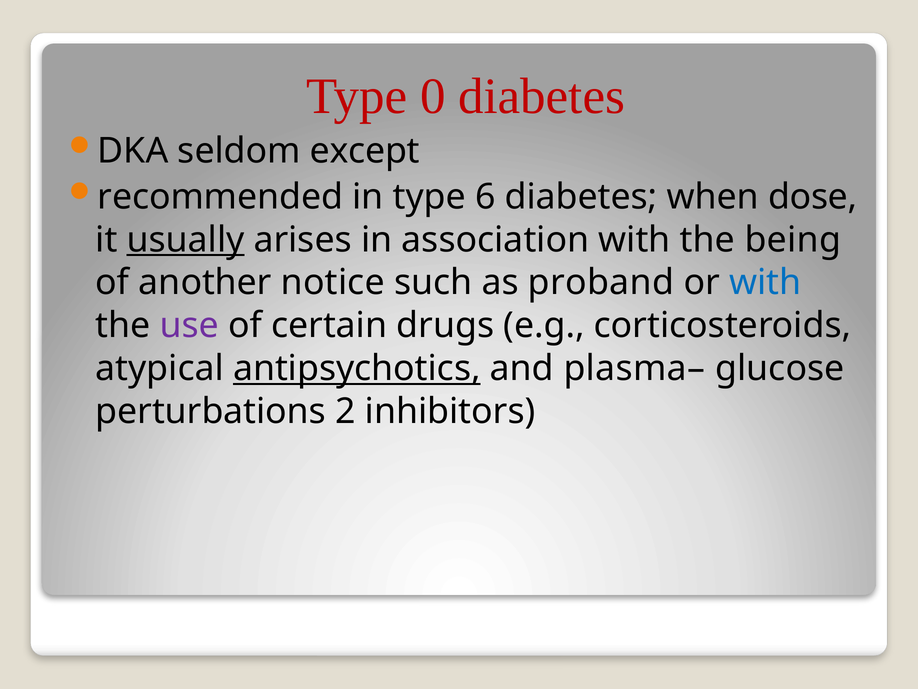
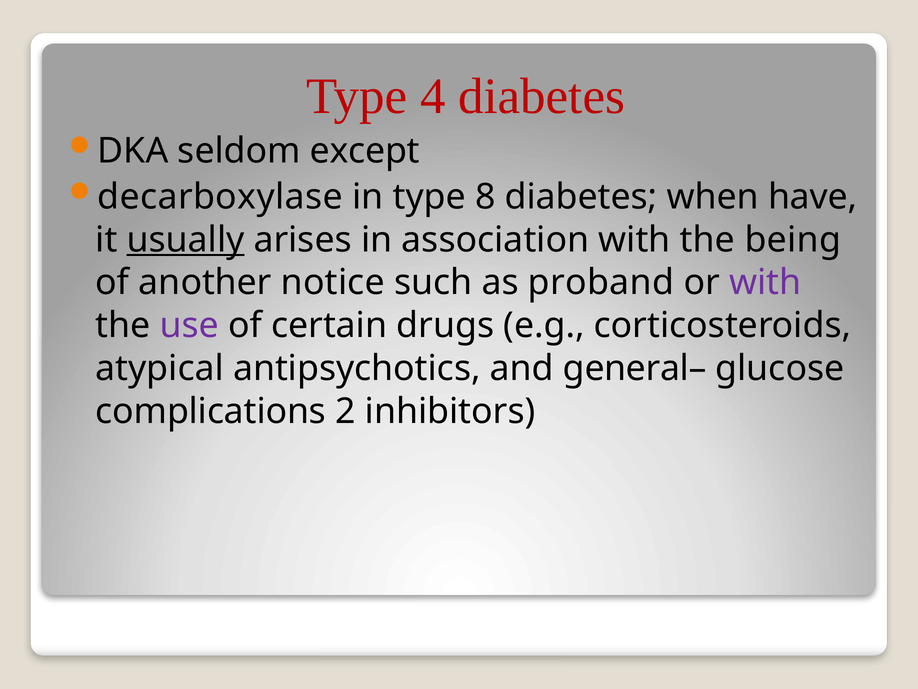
0: 0 -> 4
recommended: recommended -> decarboxylase
6: 6 -> 8
dose: dose -> have
with at (765, 282) colour: blue -> purple
antipsychotics underline: present -> none
plasma–: plasma– -> general–
perturbations: perturbations -> complications
